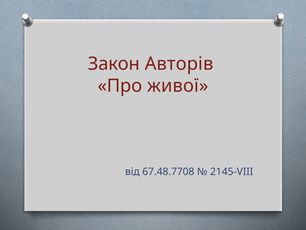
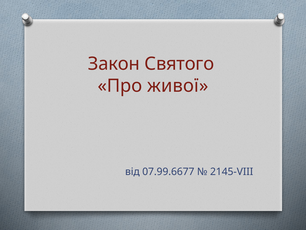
Авторів: Авторів -> Святого
67.48.7708: 67.48.7708 -> 07.99.6677
